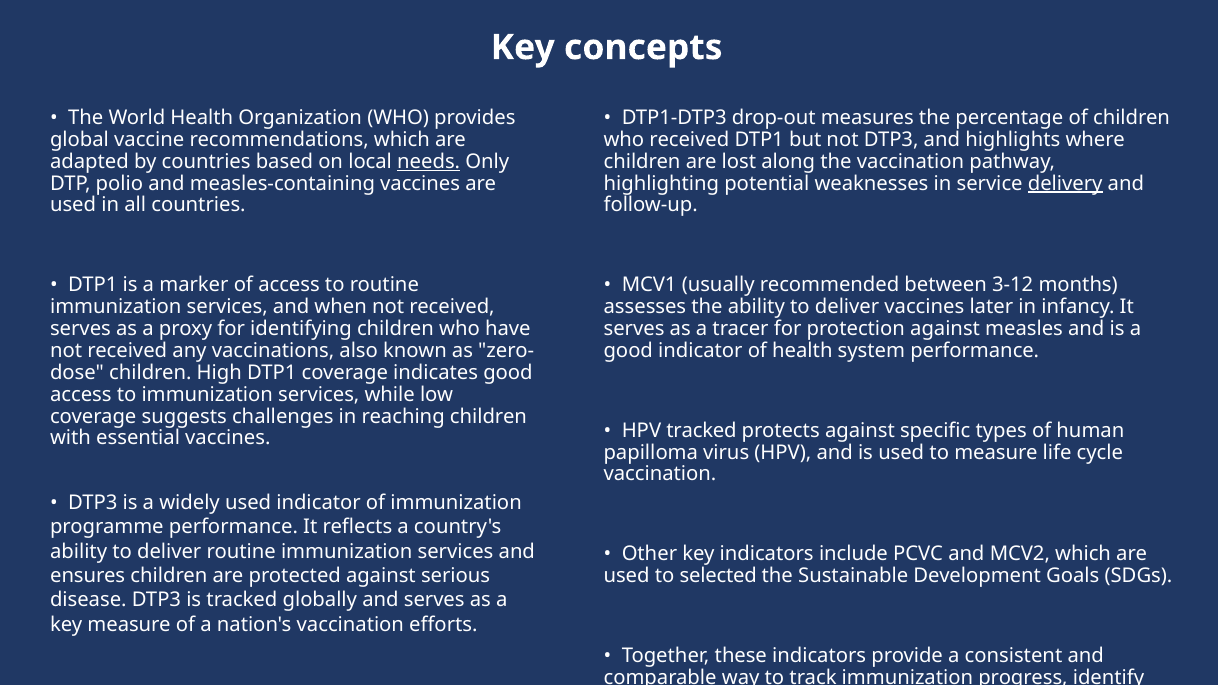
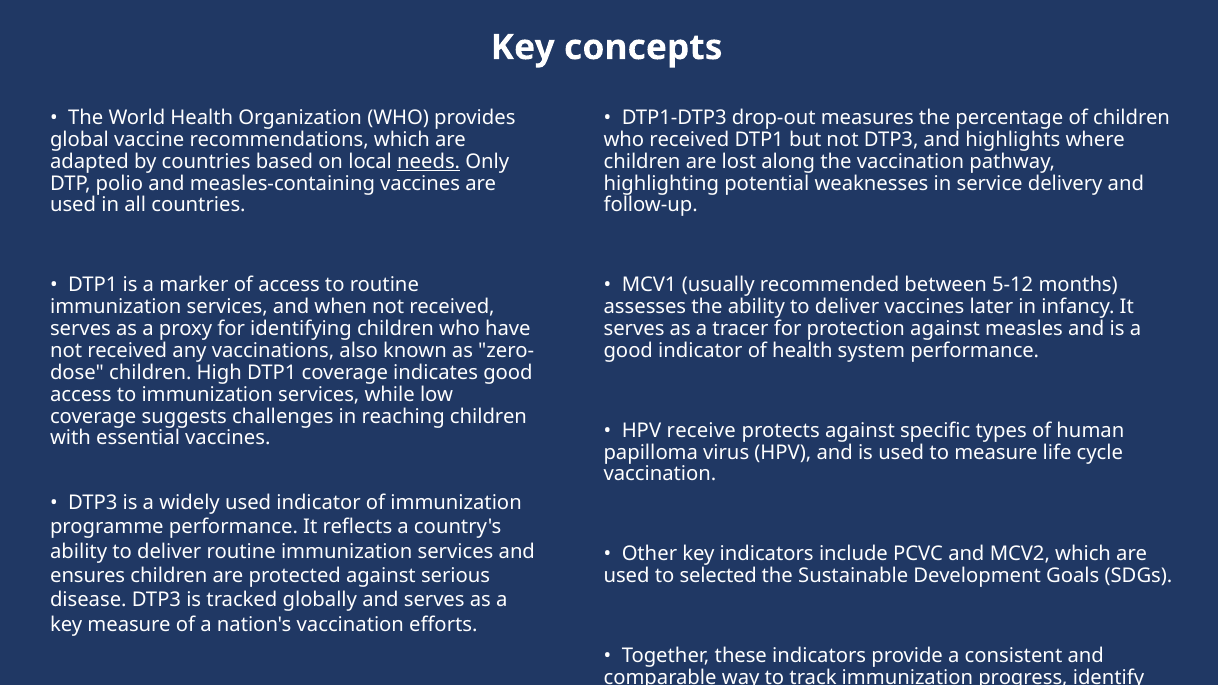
delivery underline: present -> none
3-12: 3-12 -> 5-12
HPV tracked: tracked -> receive
